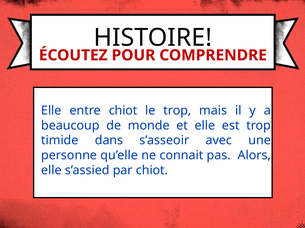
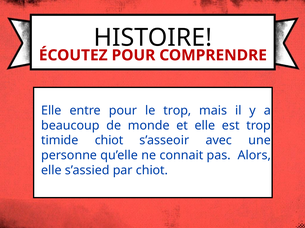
entre chiot: chiot -> pour
timide dans: dans -> chiot
